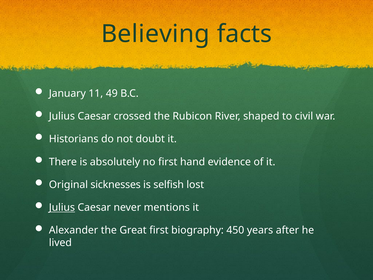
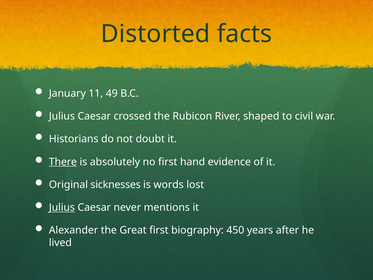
Believing: Believing -> Distorted
There underline: none -> present
selfish: selfish -> words
